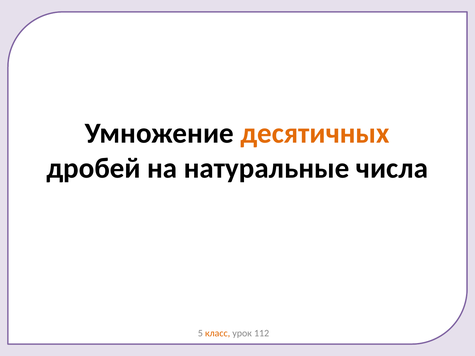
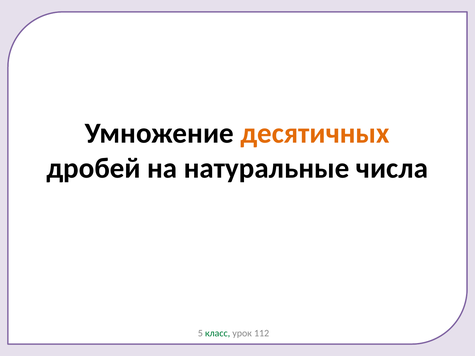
класс colour: orange -> green
